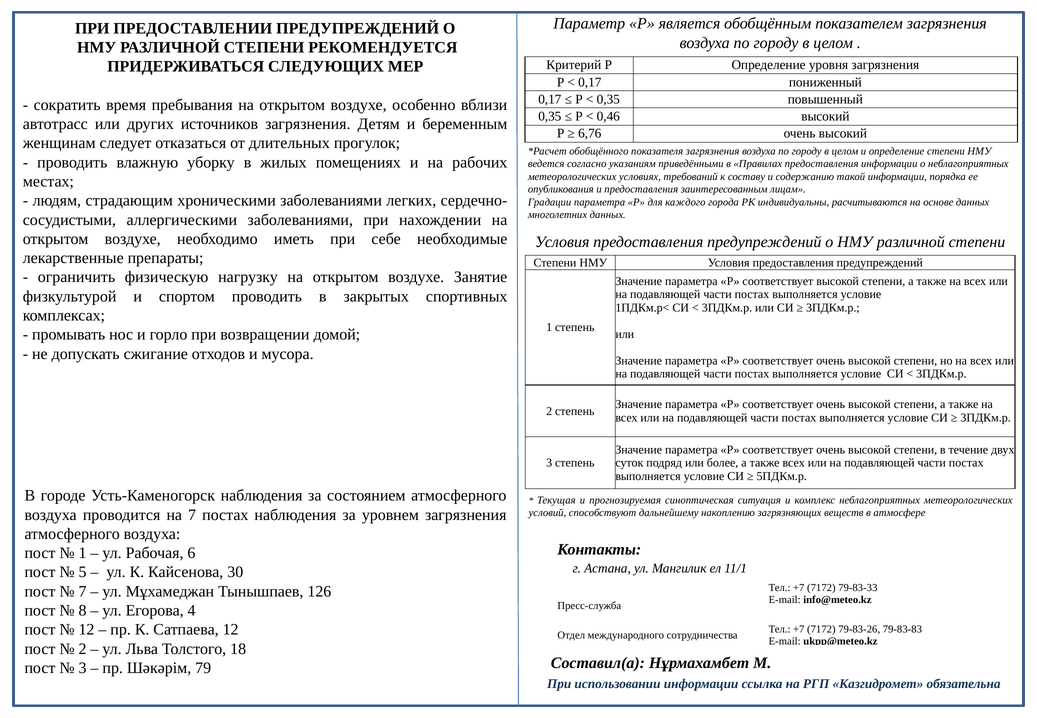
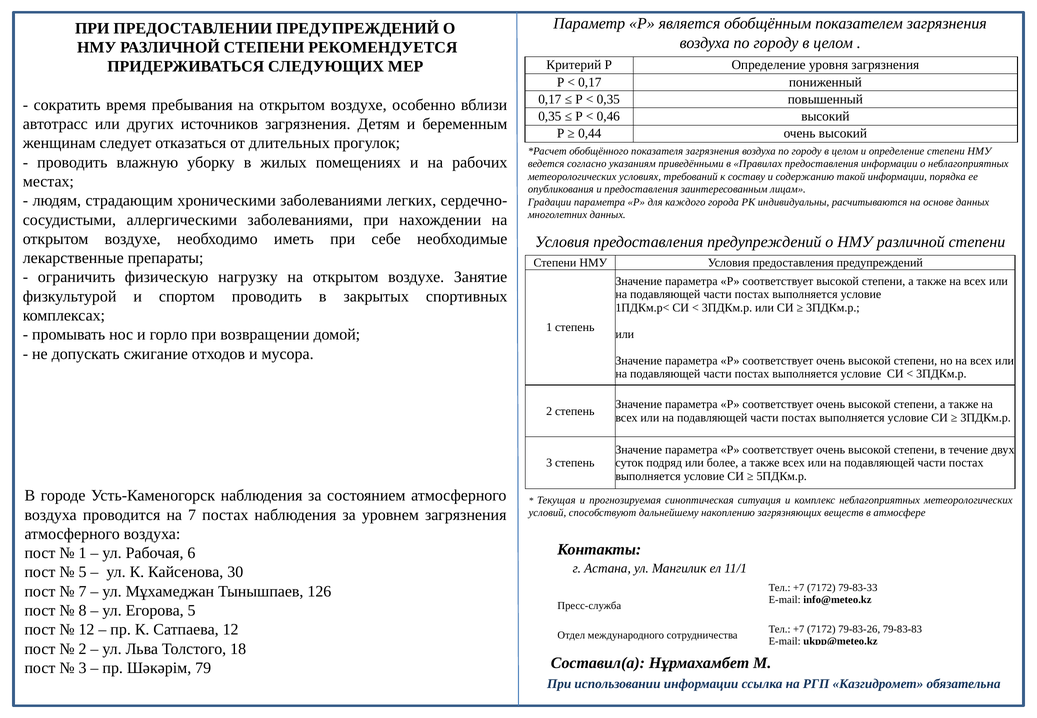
6,76: 6,76 -> 0,44
Егорова 4: 4 -> 5
